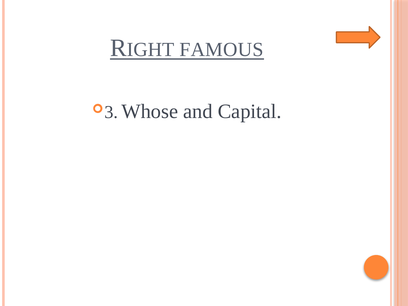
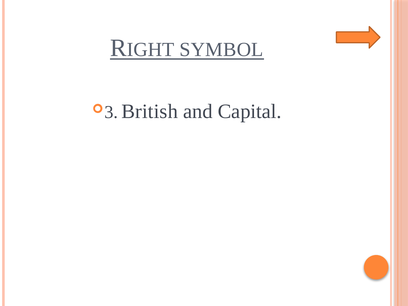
FAMOUS: FAMOUS -> SYMBOL
Whose: Whose -> British
